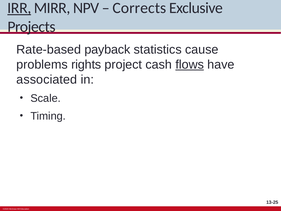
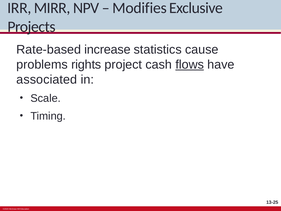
IRR underline: present -> none
Corrects: Corrects -> Modifies
payback: payback -> increase
